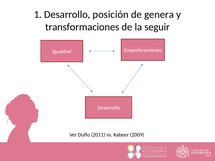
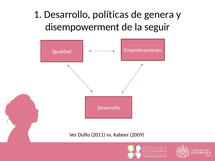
posición: posición -> políticas
transformaciones: transformaciones -> disempowerment
